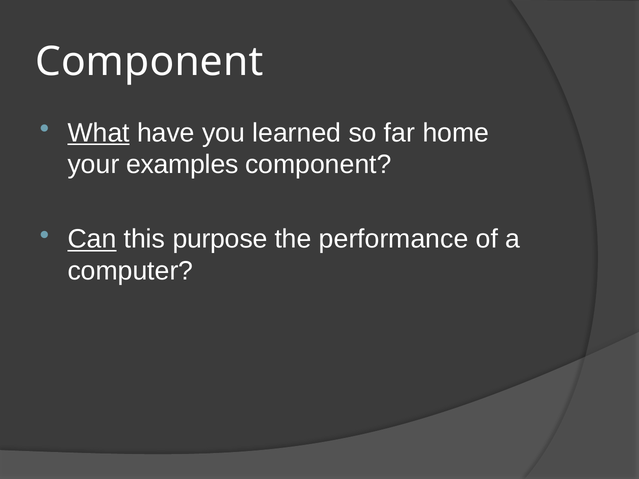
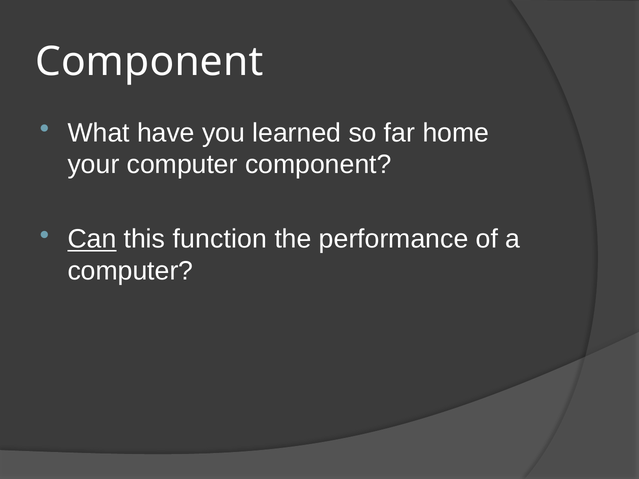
What underline: present -> none
your examples: examples -> computer
purpose: purpose -> function
